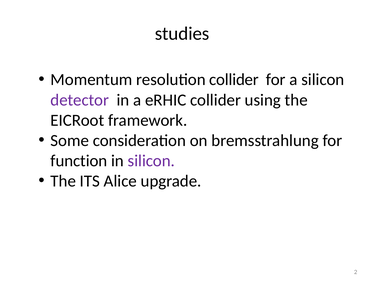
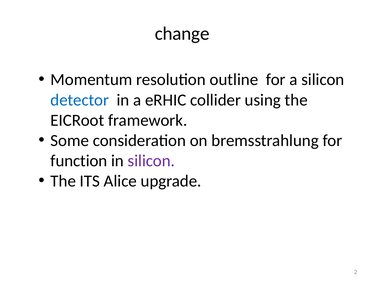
studies: studies -> change
resolution collider: collider -> outline
detector colour: purple -> blue
